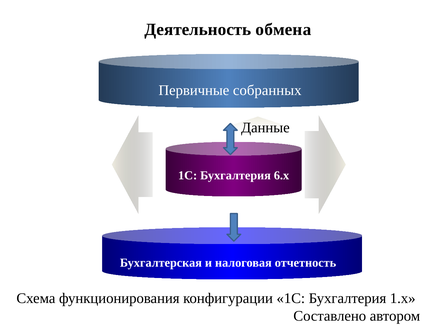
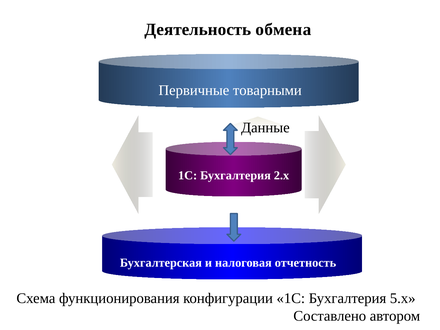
собранных: собранных -> товарными
6.х: 6.х -> 2.х
1.х: 1.х -> 5.х
